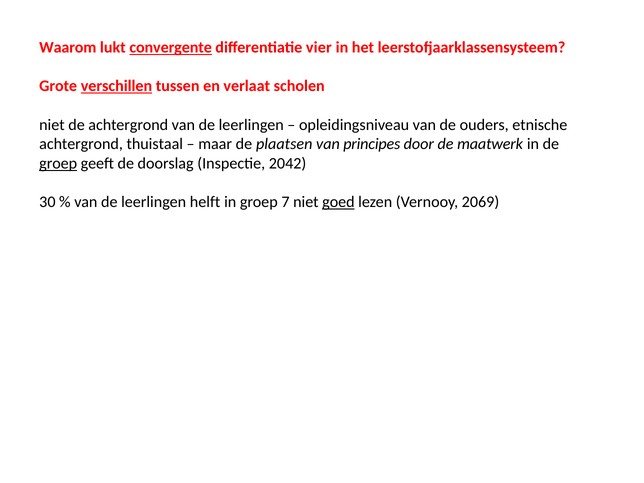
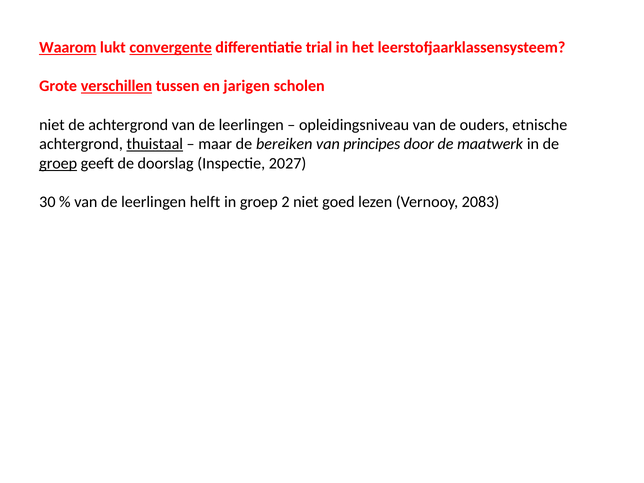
Waarom underline: none -> present
vier: vier -> trial
verlaat: verlaat -> jarigen
thuistaal underline: none -> present
plaatsen: plaatsen -> bereiken
2042: 2042 -> 2027
7: 7 -> 2
goed underline: present -> none
2069: 2069 -> 2083
